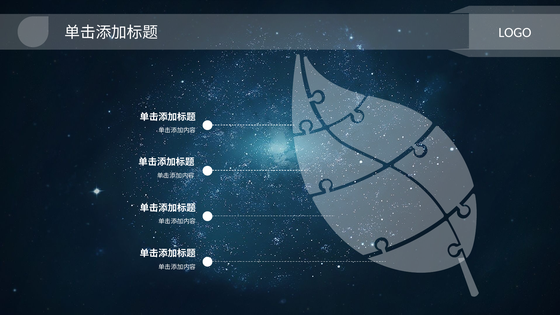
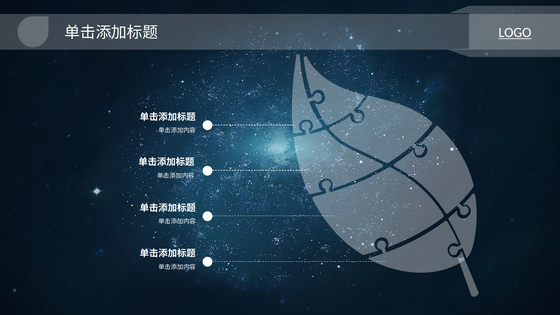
LOGO underline: none -> present
